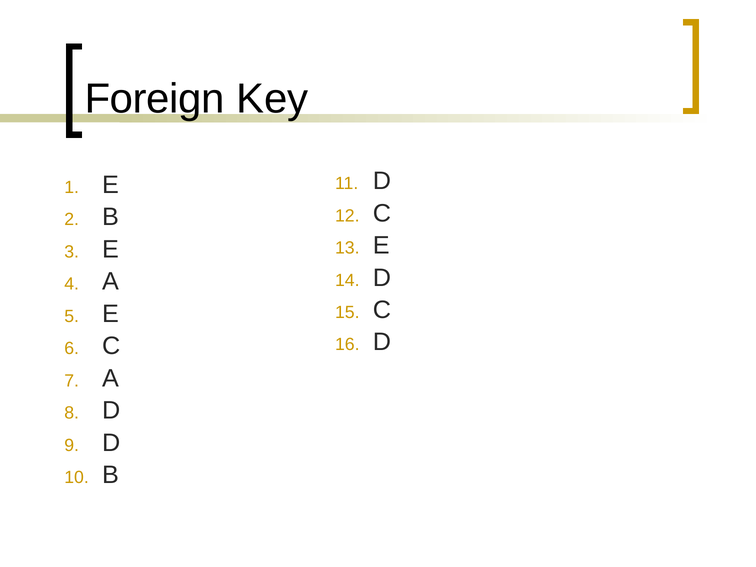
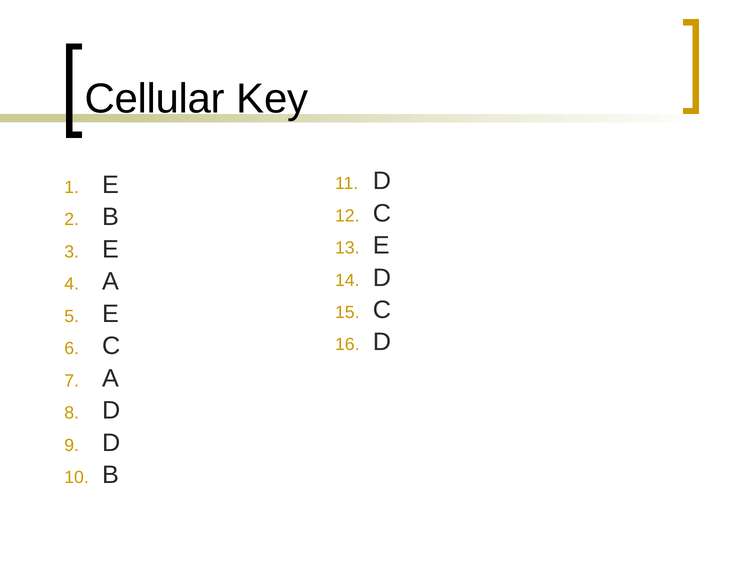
Foreign: Foreign -> Cellular
